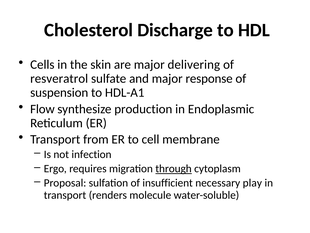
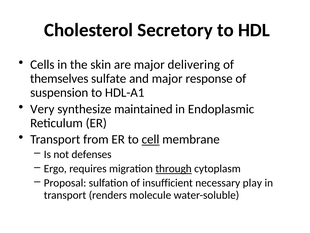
Discharge: Discharge -> Secretory
resveratrol: resveratrol -> themselves
Flow: Flow -> Very
production: production -> maintained
cell underline: none -> present
infection: infection -> defenses
